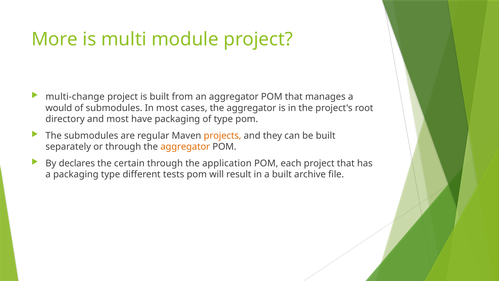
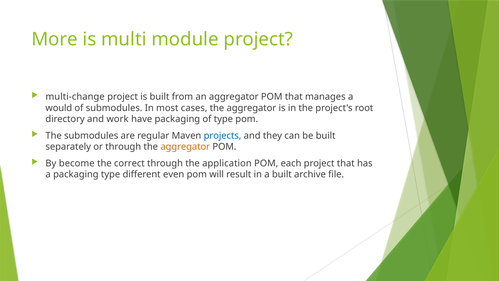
and most: most -> work
projects colour: orange -> blue
declares: declares -> become
certain: certain -> correct
tests: tests -> even
